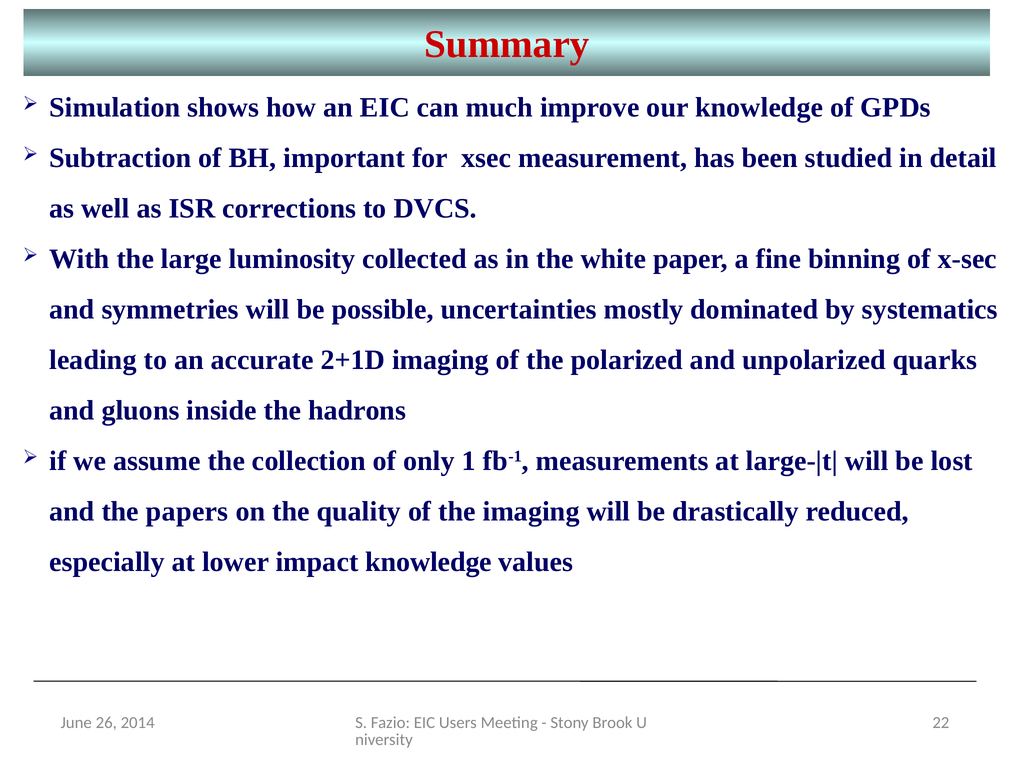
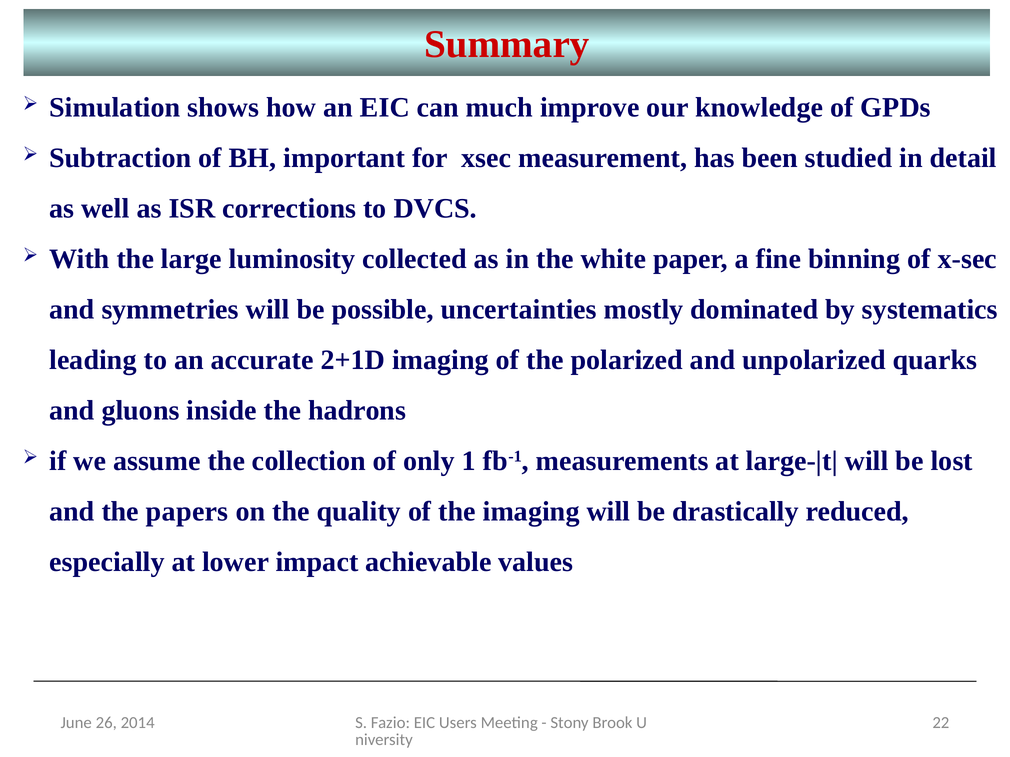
impact knowledge: knowledge -> achievable
